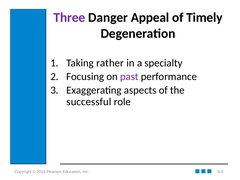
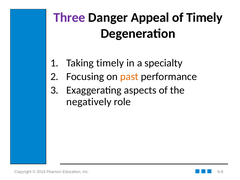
Taking rather: rather -> timely
past colour: purple -> orange
successful: successful -> negatively
